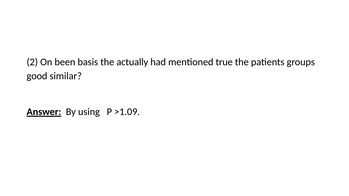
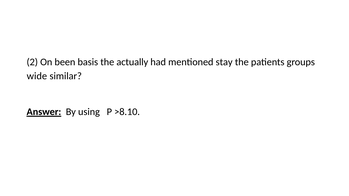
true: true -> stay
good: good -> wide
>1.09: >1.09 -> >8.10
